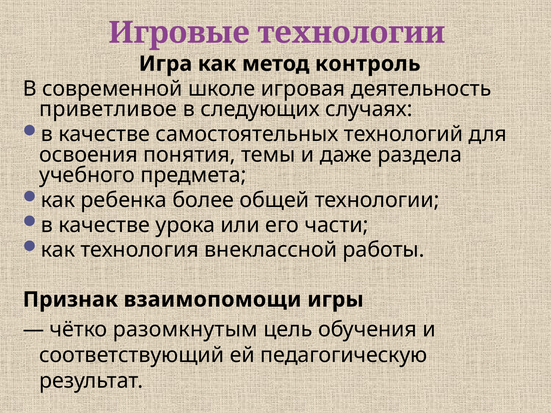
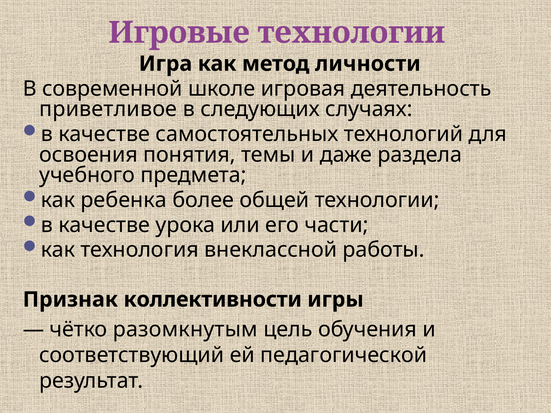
контроль: контроль -> личности
взаимопомощи: взаимопомощи -> коллективности
педагогическую: педагогическую -> педагогической
